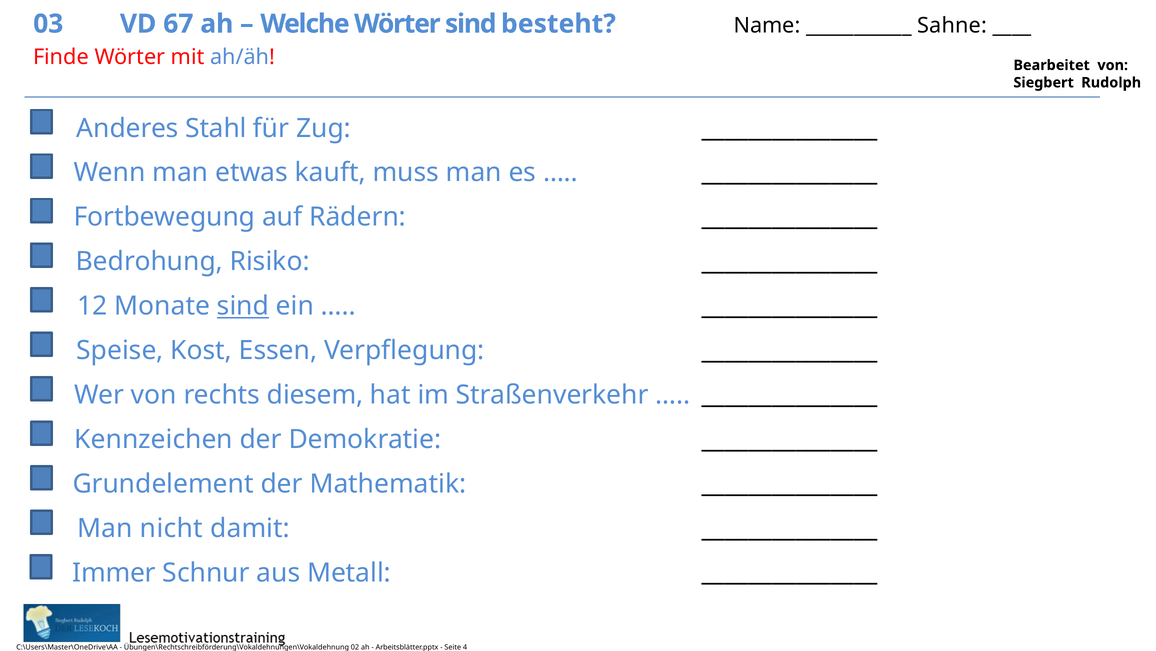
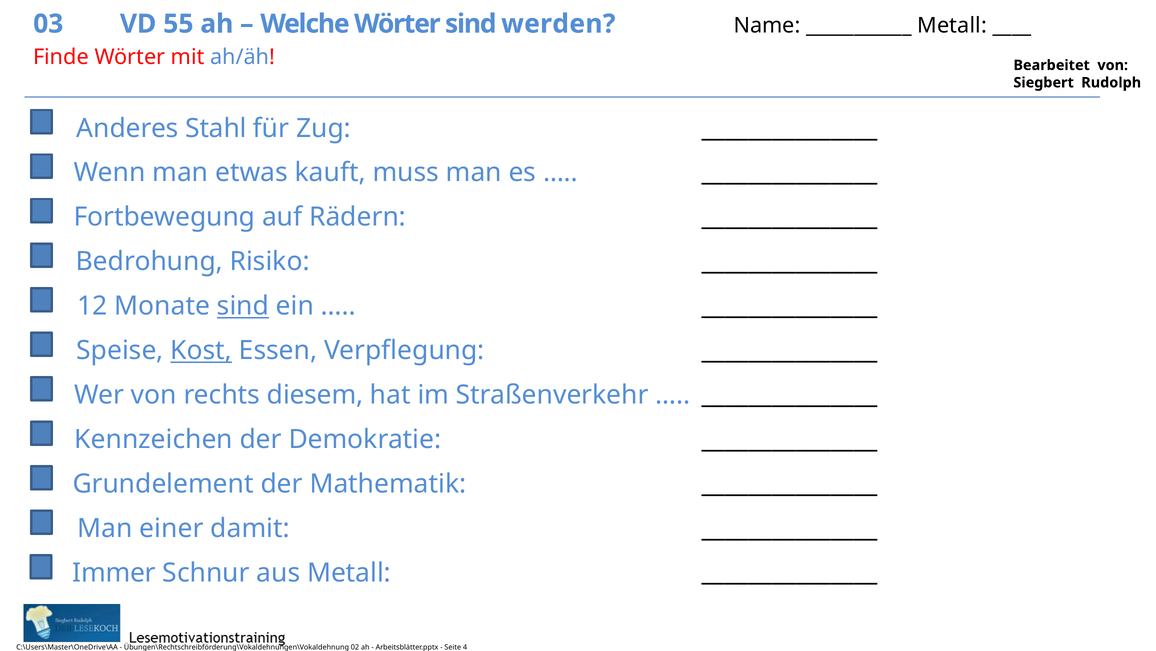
67: 67 -> 55
besteht: besteht -> werden
Sahne at (952, 25): Sahne -> Metall
Kost underline: none -> present
nicht: nicht -> einer
